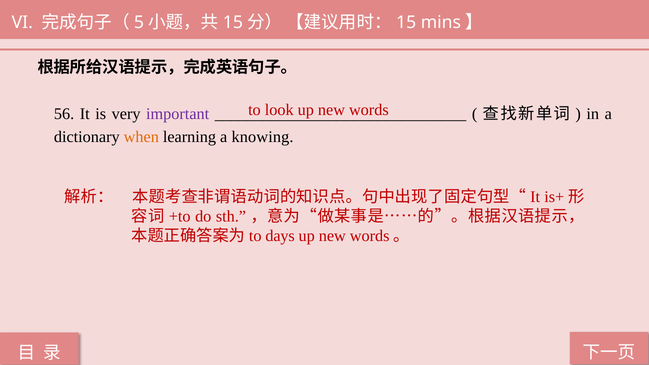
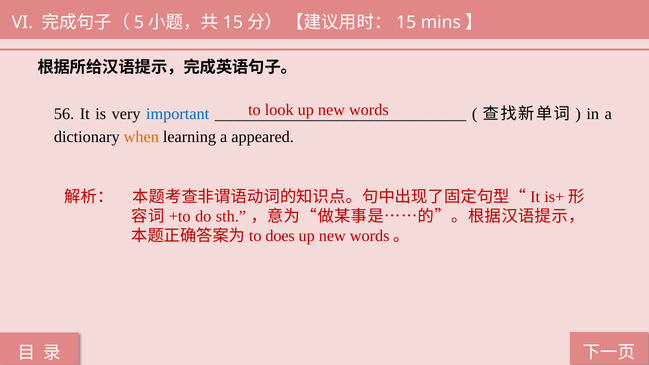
important colour: purple -> blue
knowing: knowing -> appeared
days: days -> does
